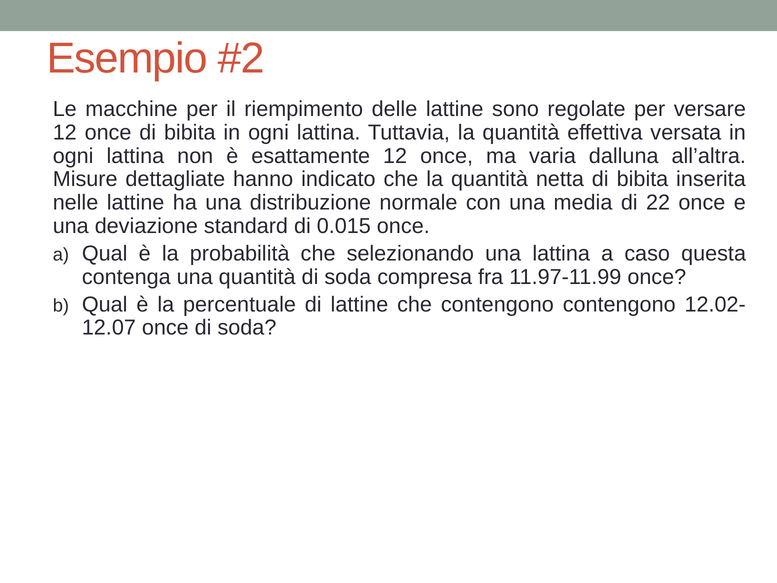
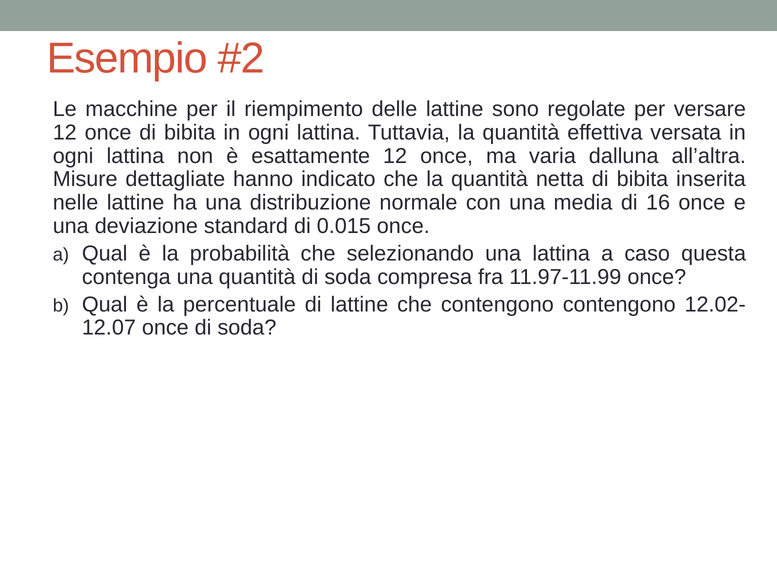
22: 22 -> 16
